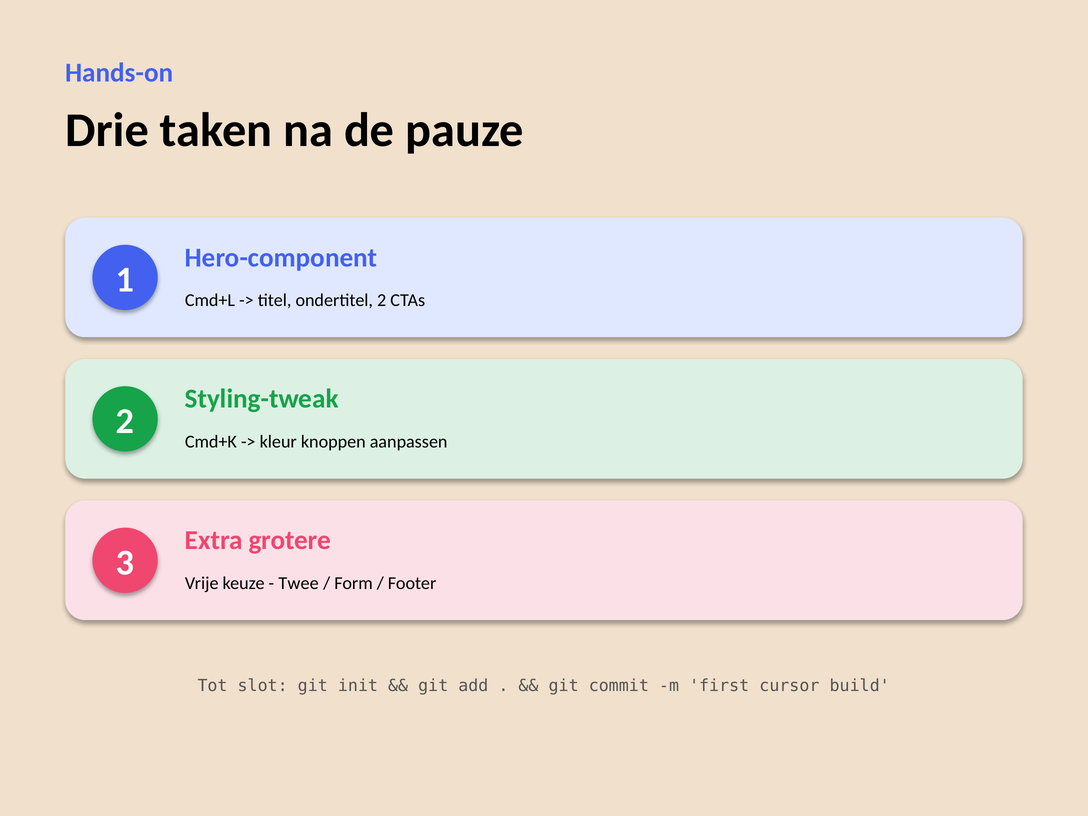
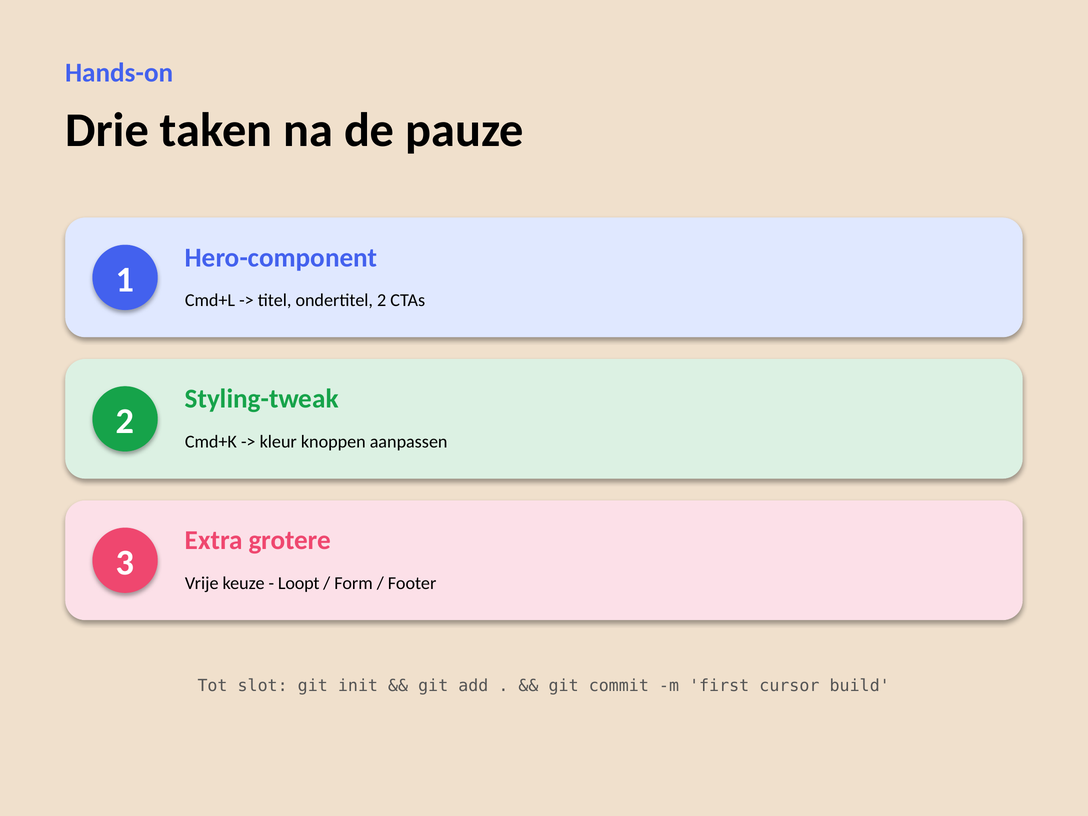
Twee: Twee -> Loopt
